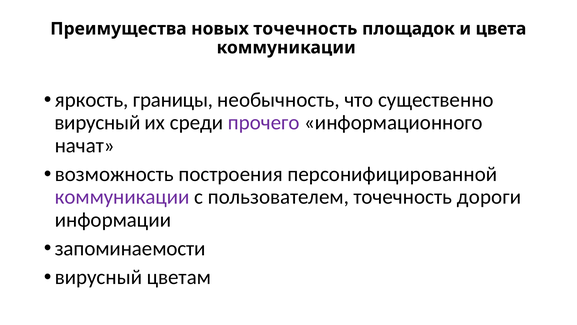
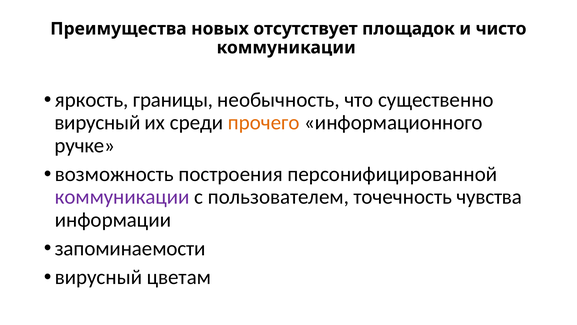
новых точечность: точечность -> отсутствует
цвета: цвета -> чисто
прочего colour: purple -> orange
начат: начат -> ручке
дороги: дороги -> чувства
